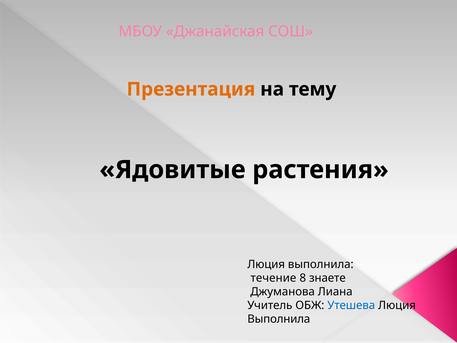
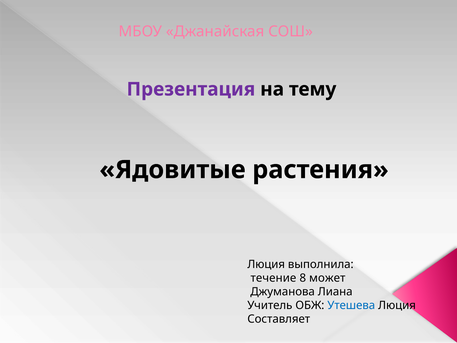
Презентация colour: orange -> purple
знаете: знаете -> может
Выполнила at (279, 319): Выполнила -> Составляет
